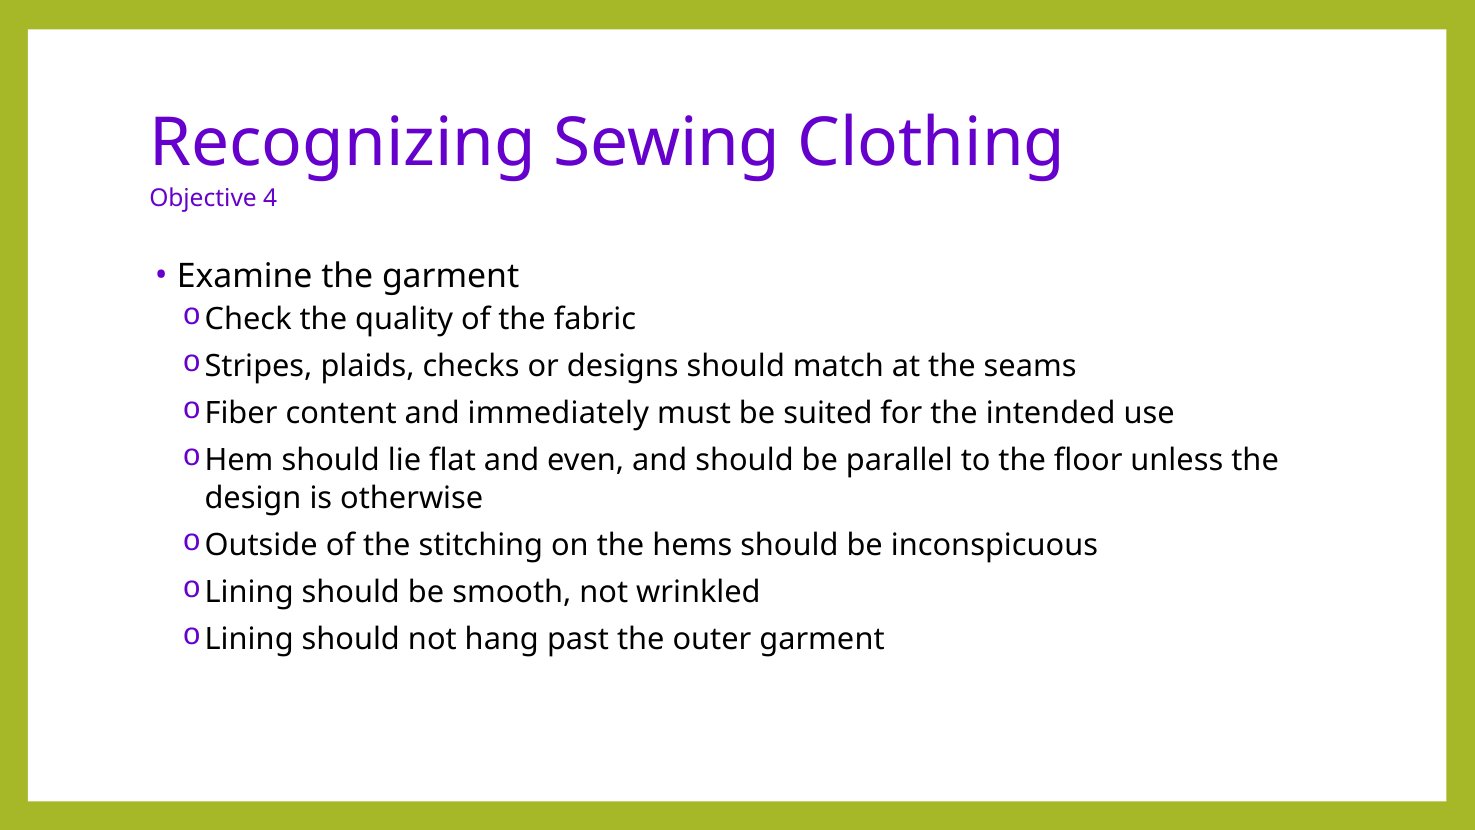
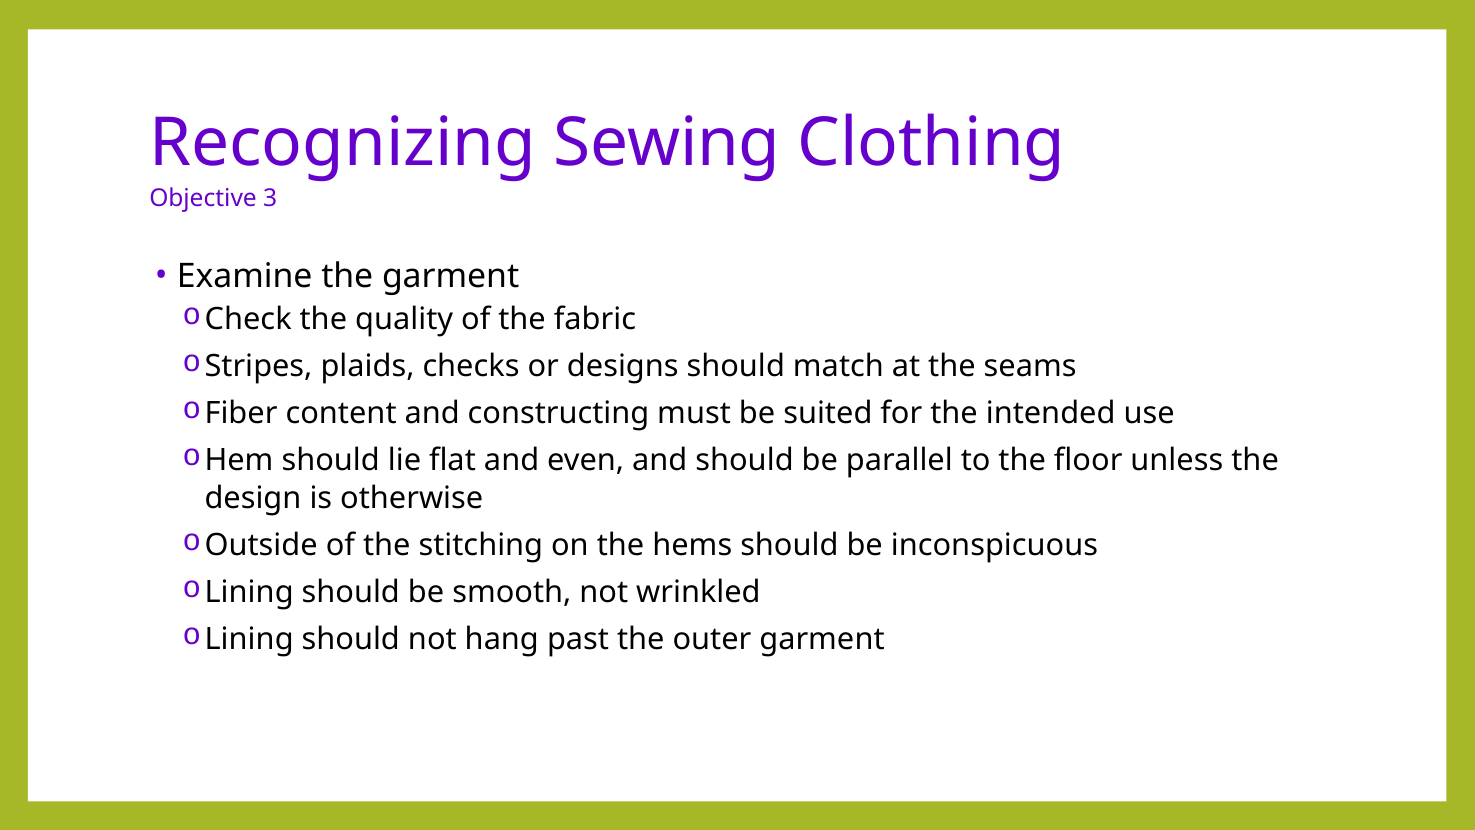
4: 4 -> 3
immediately: immediately -> constructing
